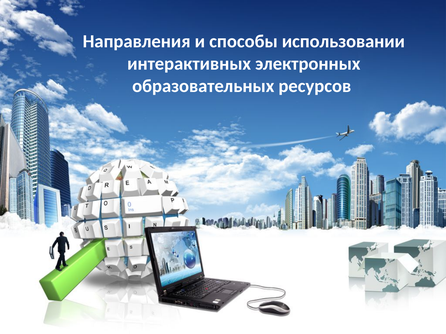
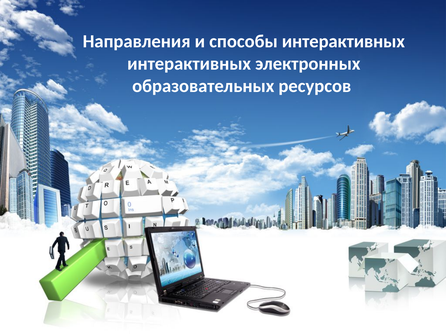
способы использовании: использовании -> интерактивных
